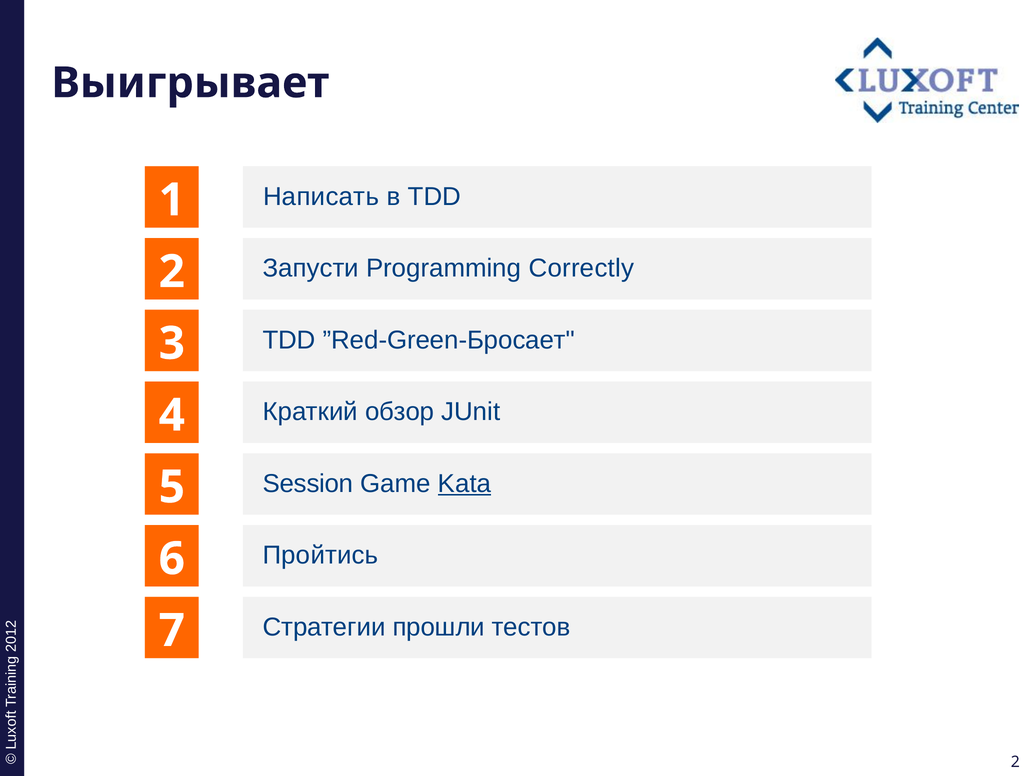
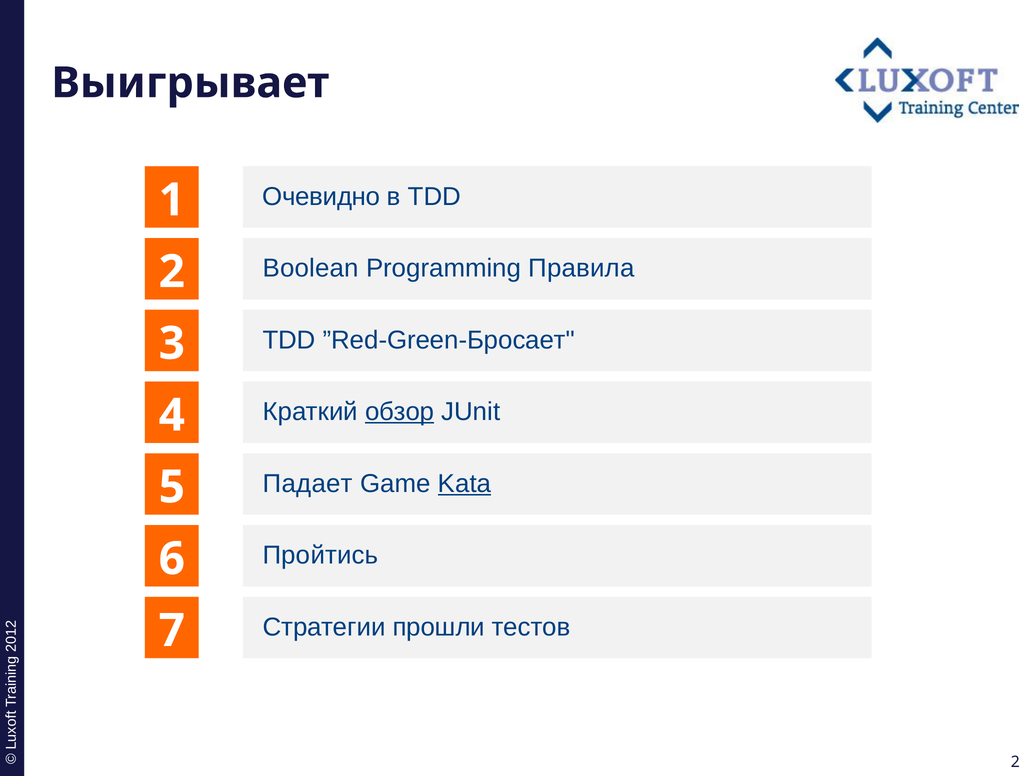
Написать: Написать -> Очевидно
Запусти: Запусти -> Boolean
Correctly: Correctly -> Правила
обзор underline: none -> present
Session: Session -> Падает
